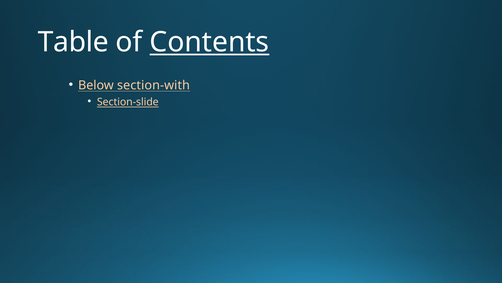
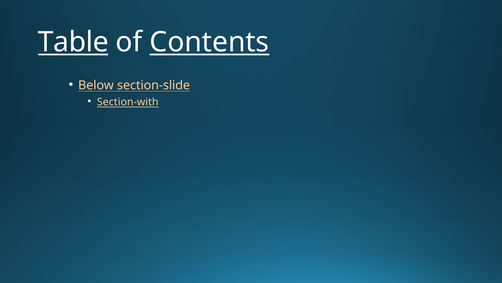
Table underline: none -> present
section-with: section-with -> section-slide
Section-slide: Section-slide -> Section-with
